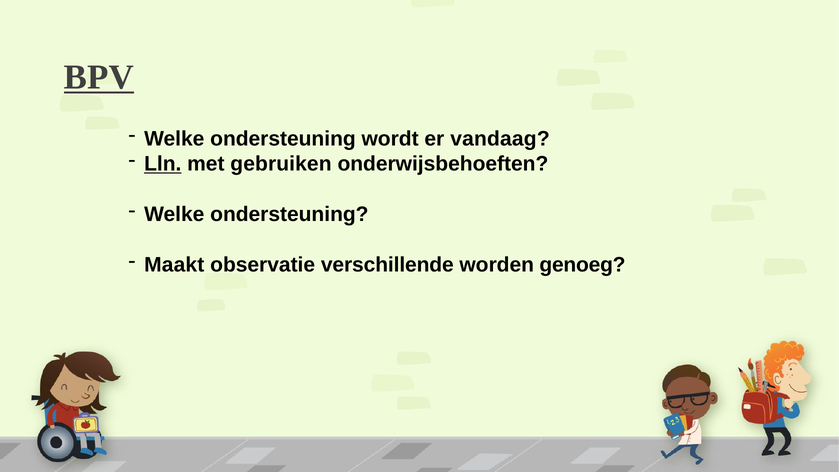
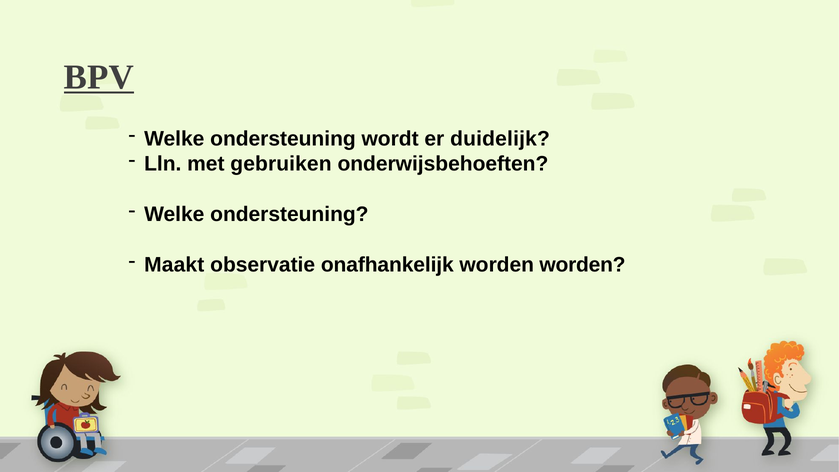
vandaag: vandaag -> duidelijk
Lln underline: present -> none
verschillende: verschillende -> onafhankelijk
worden genoeg: genoeg -> worden
